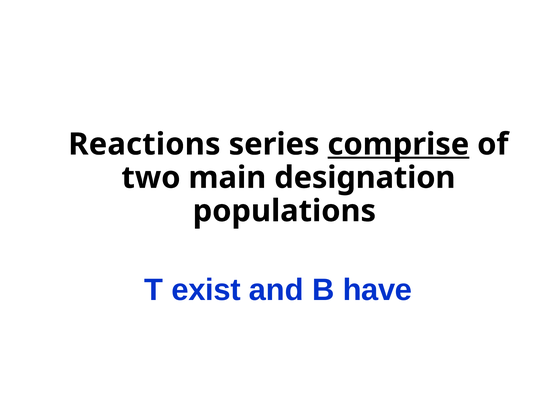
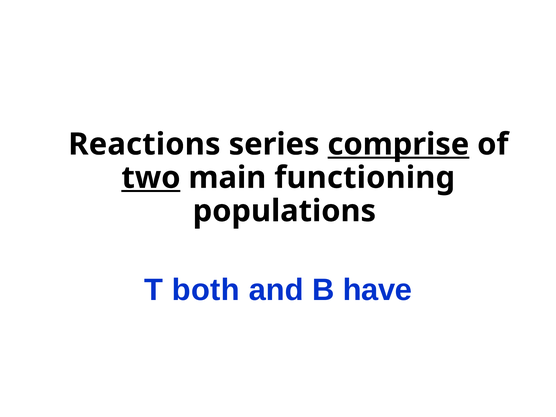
two underline: none -> present
designation: designation -> functioning
exist: exist -> both
